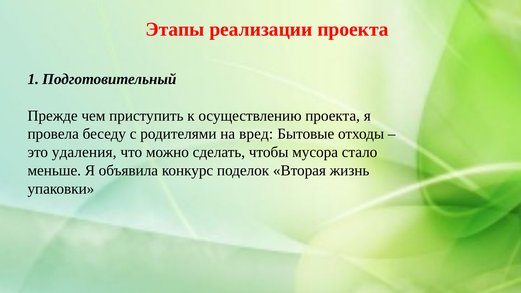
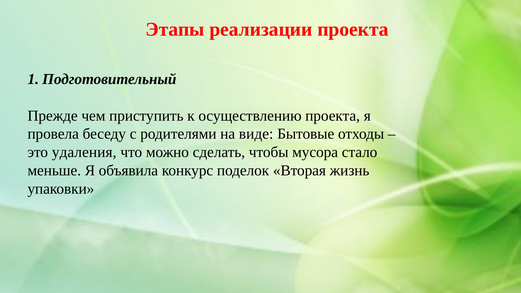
вред: вред -> виде
